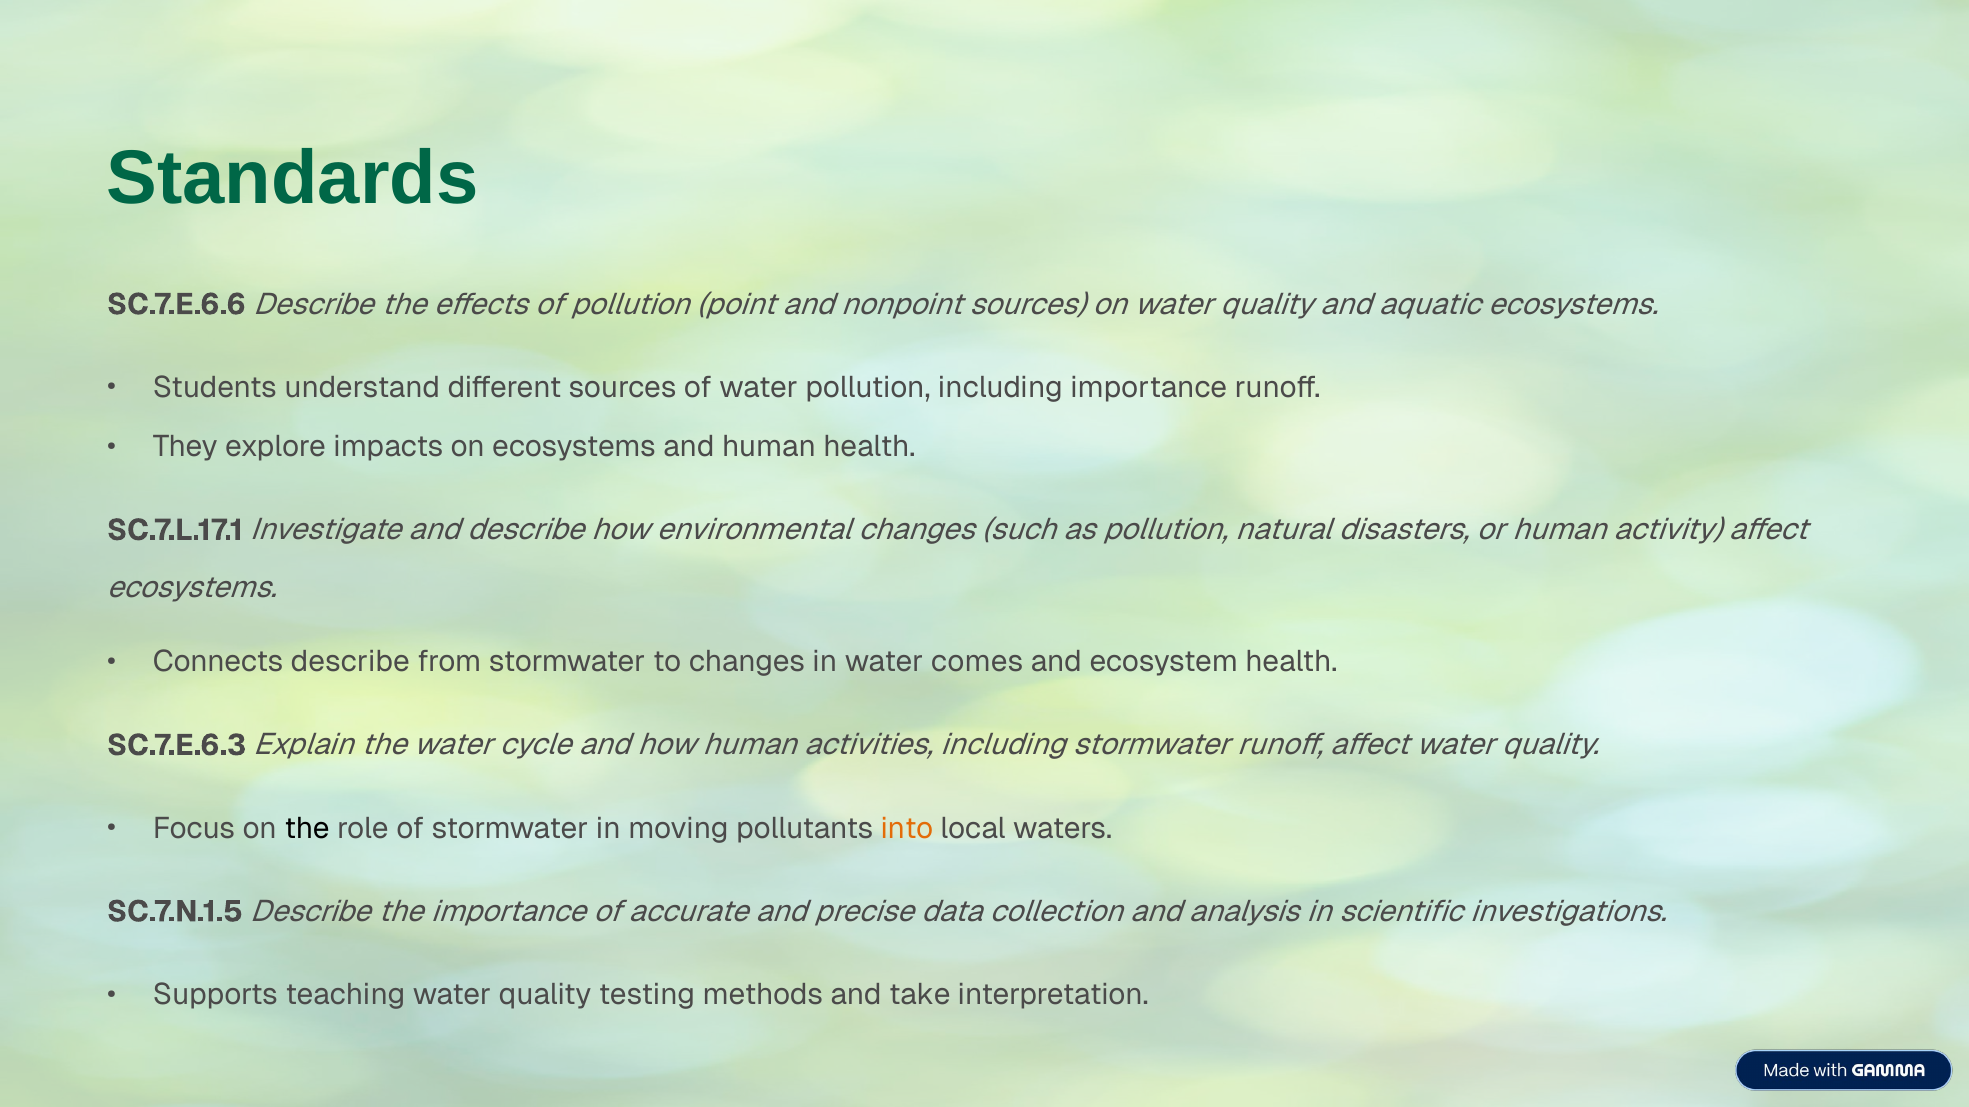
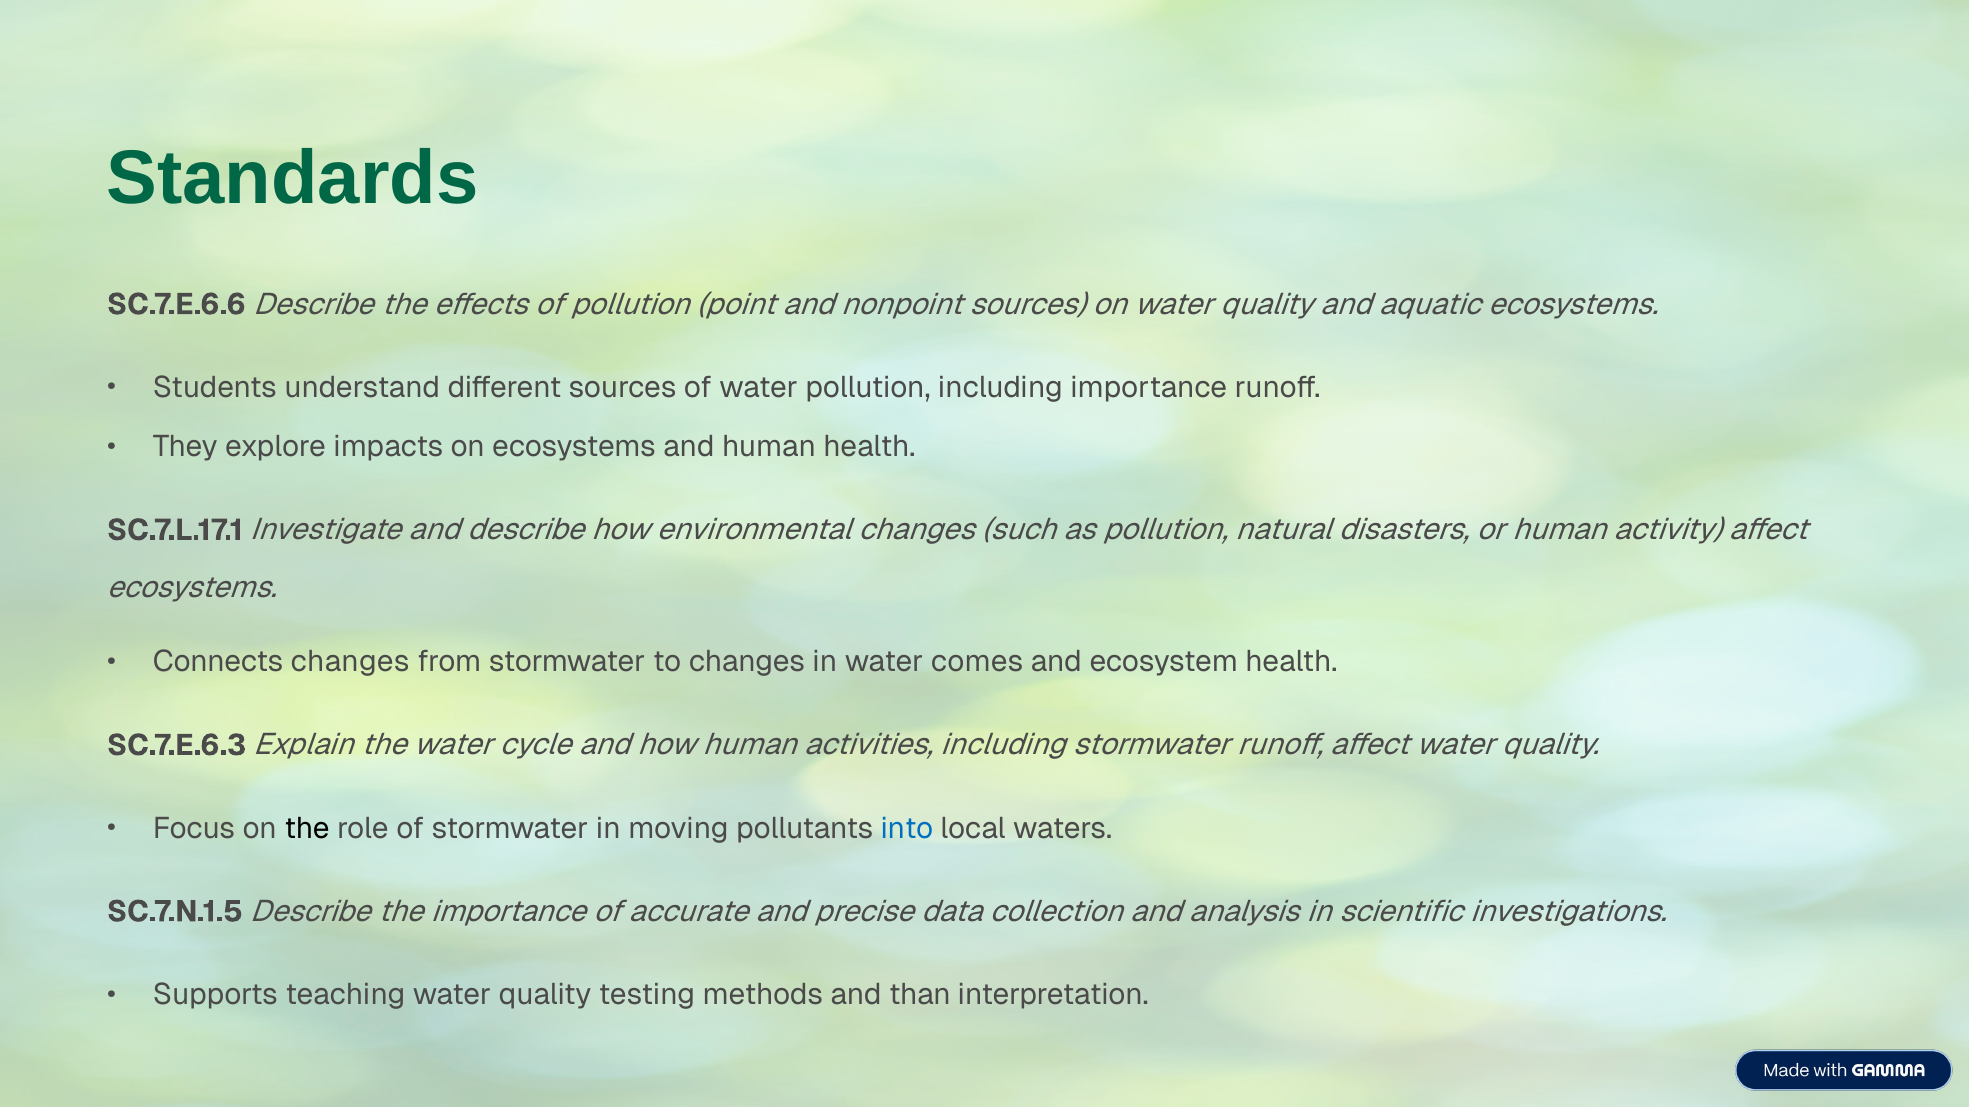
Connects describe: describe -> changes
into colour: orange -> blue
take: take -> than
